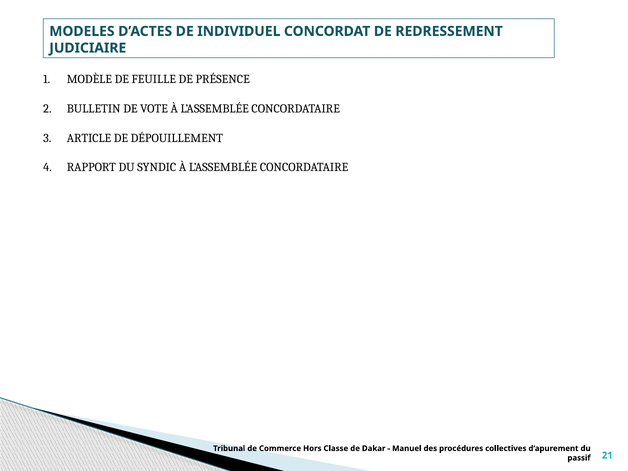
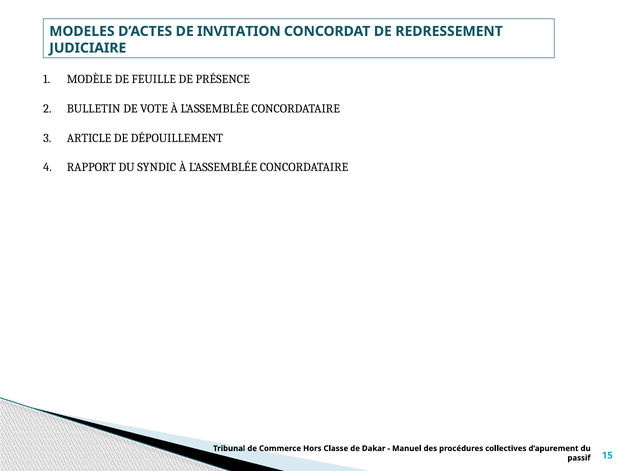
INDIVIDUEL: INDIVIDUEL -> INVITATION
21: 21 -> 15
